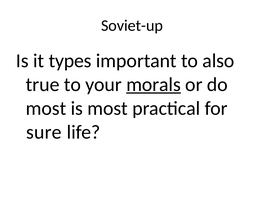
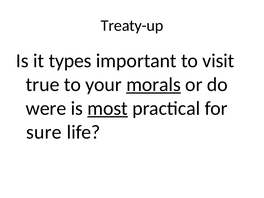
Soviet-up: Soviet-up -> Treaty-up
also: also -> visit
most at (46, 108): most -> were
most at (108, 108) underline: none -> present
